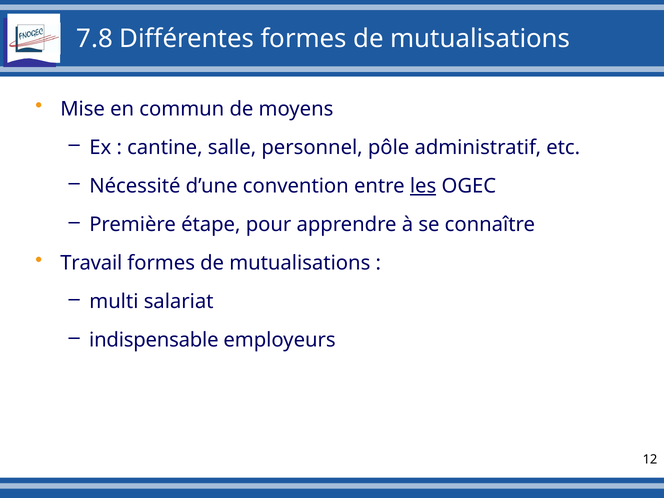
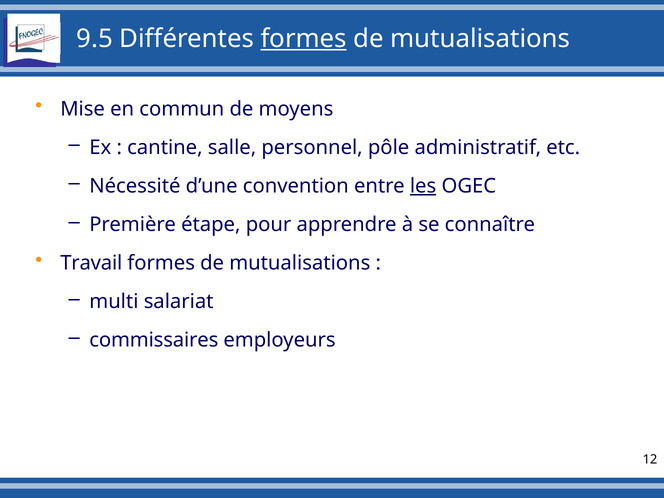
7.8: 7.8 -> 9.5
formes at (304, 39) underline: none -> present
indispensable: indispensable -> commissaires
